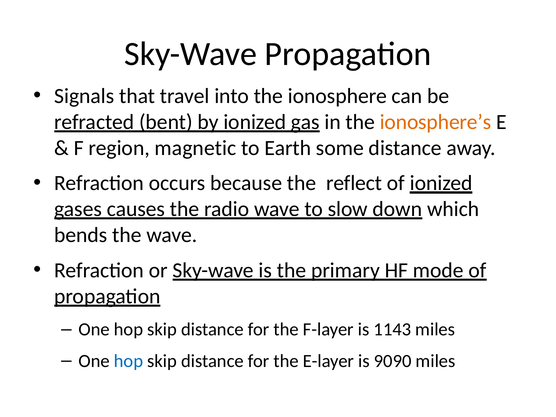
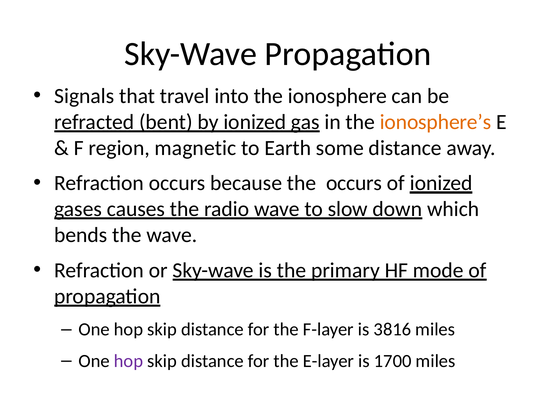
the reflect: reflect -> occurs
1143: 1143 -> 3816
hop at (129, 361) colour: blue -> purple
9090: 9090 -> 1700
